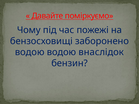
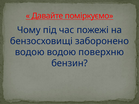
внаслідок: внаслідок -> поверхню
